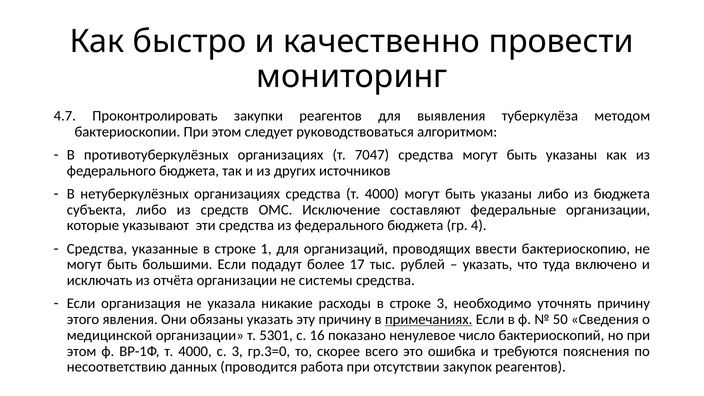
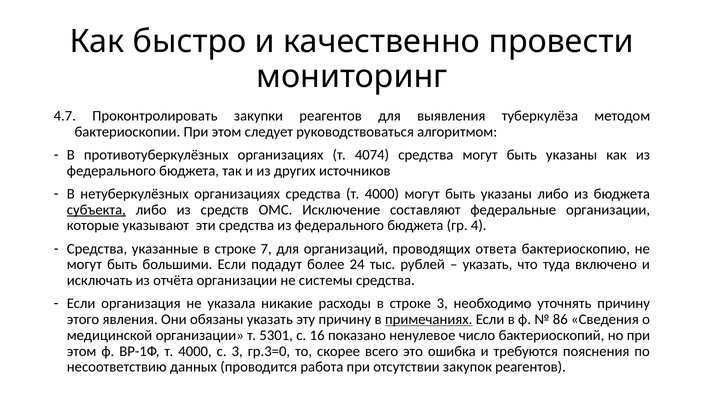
7047: 7047 -> 4074
субъекта underline: none -> present
1: 1 -> 7
ввести: ввести -> ответа
17: 17 -> 24
50: 50 -> 86
